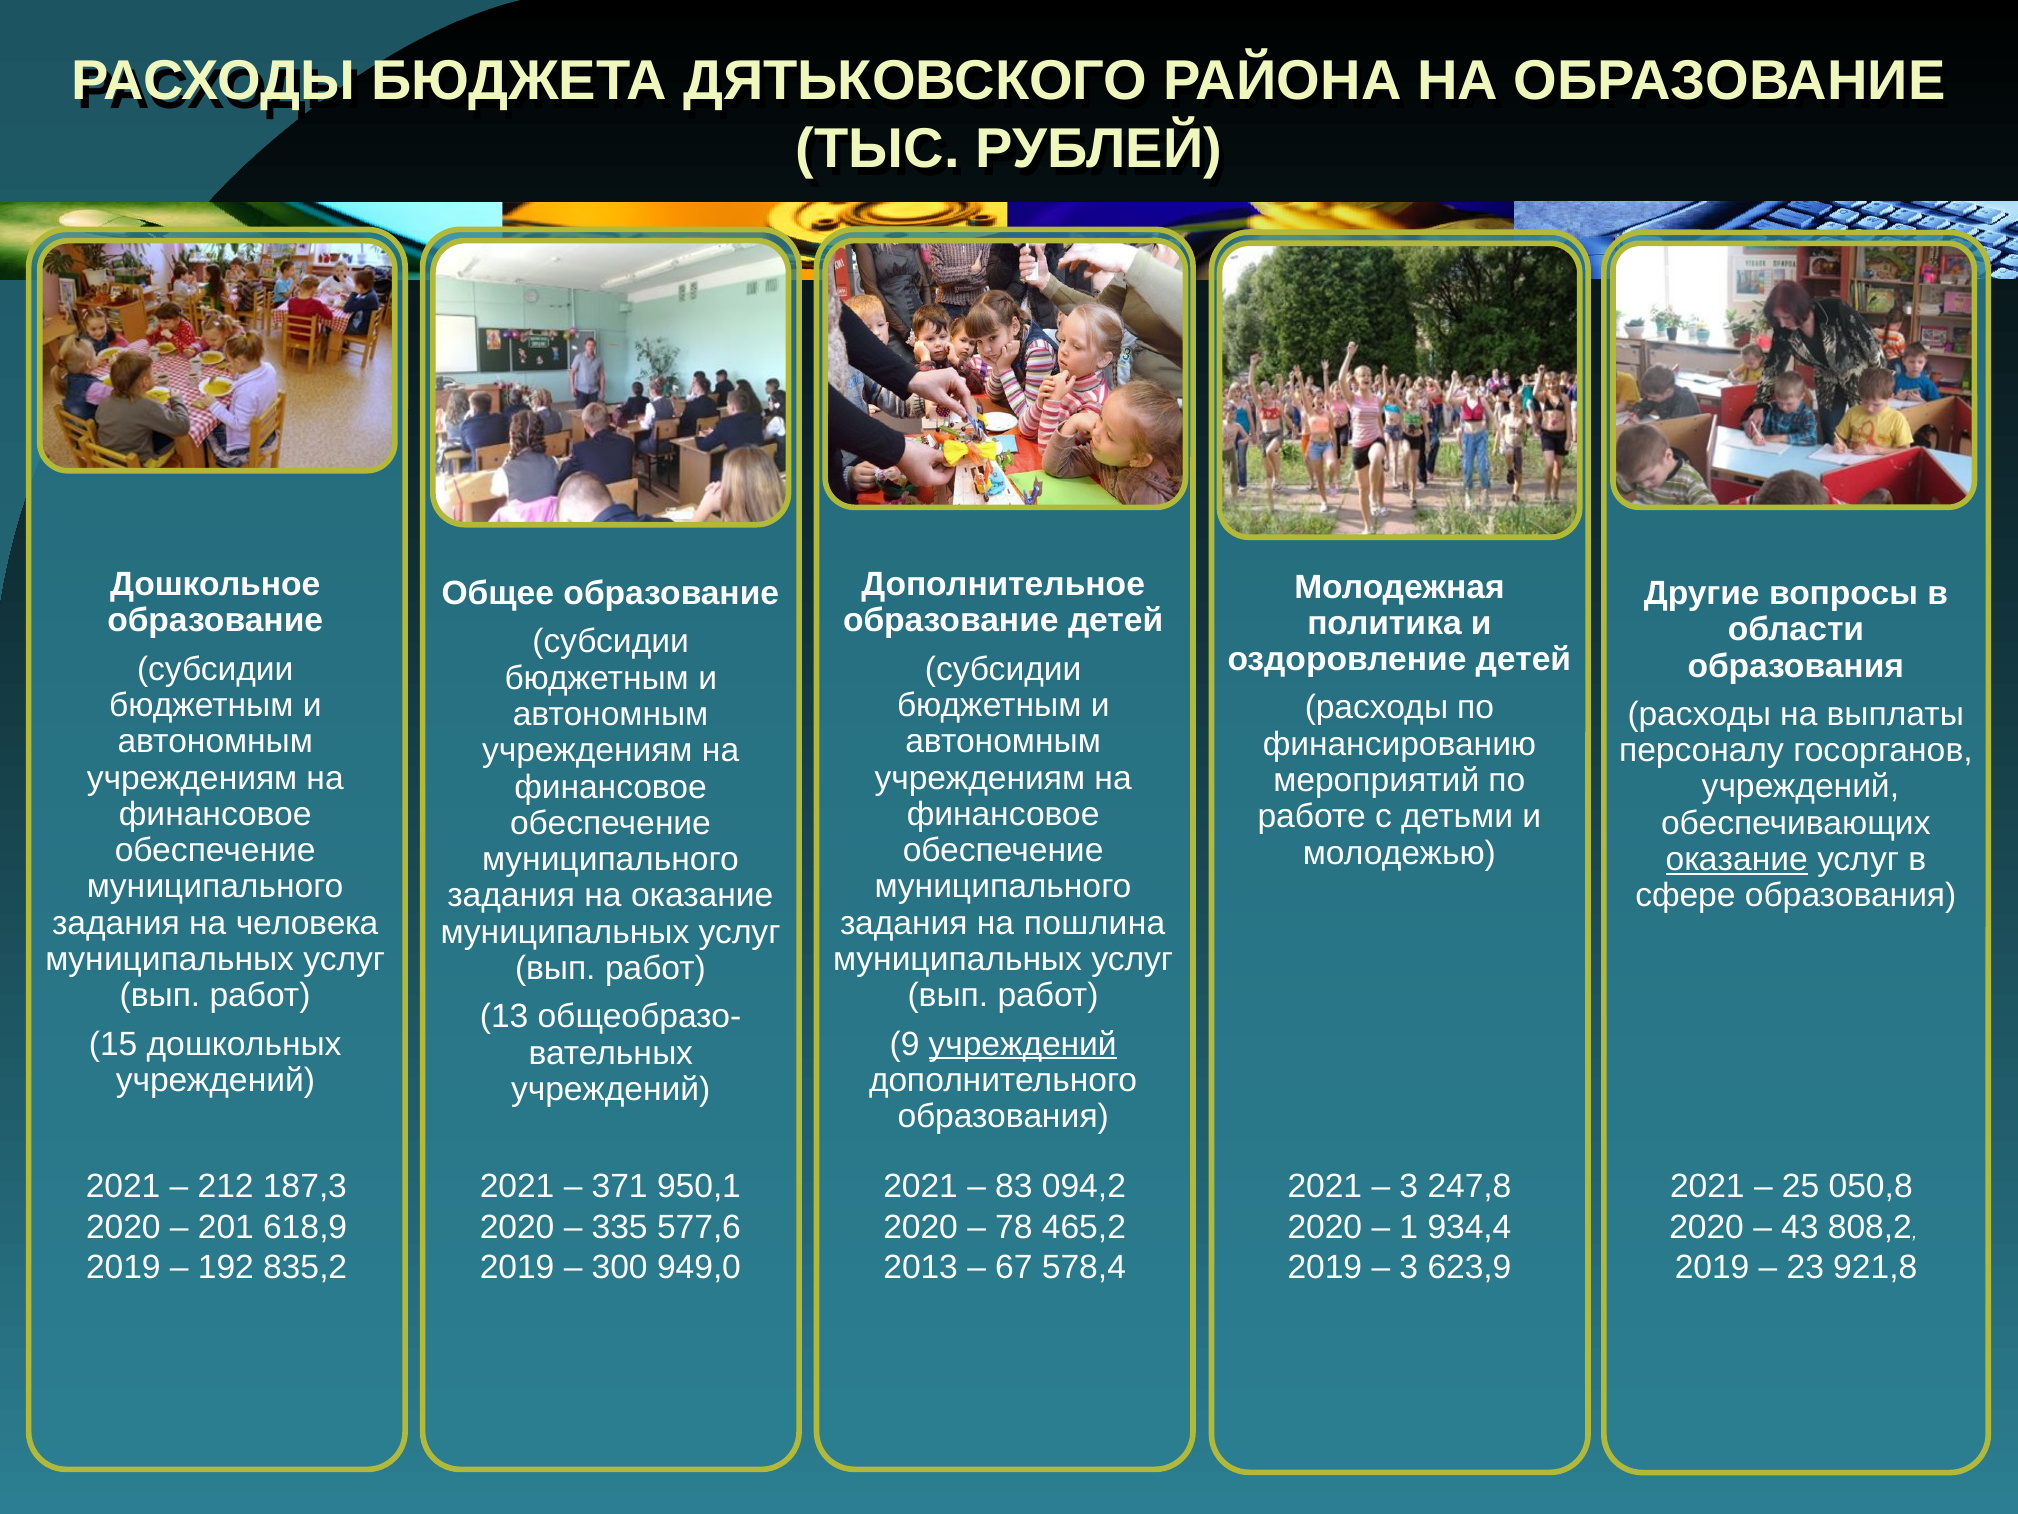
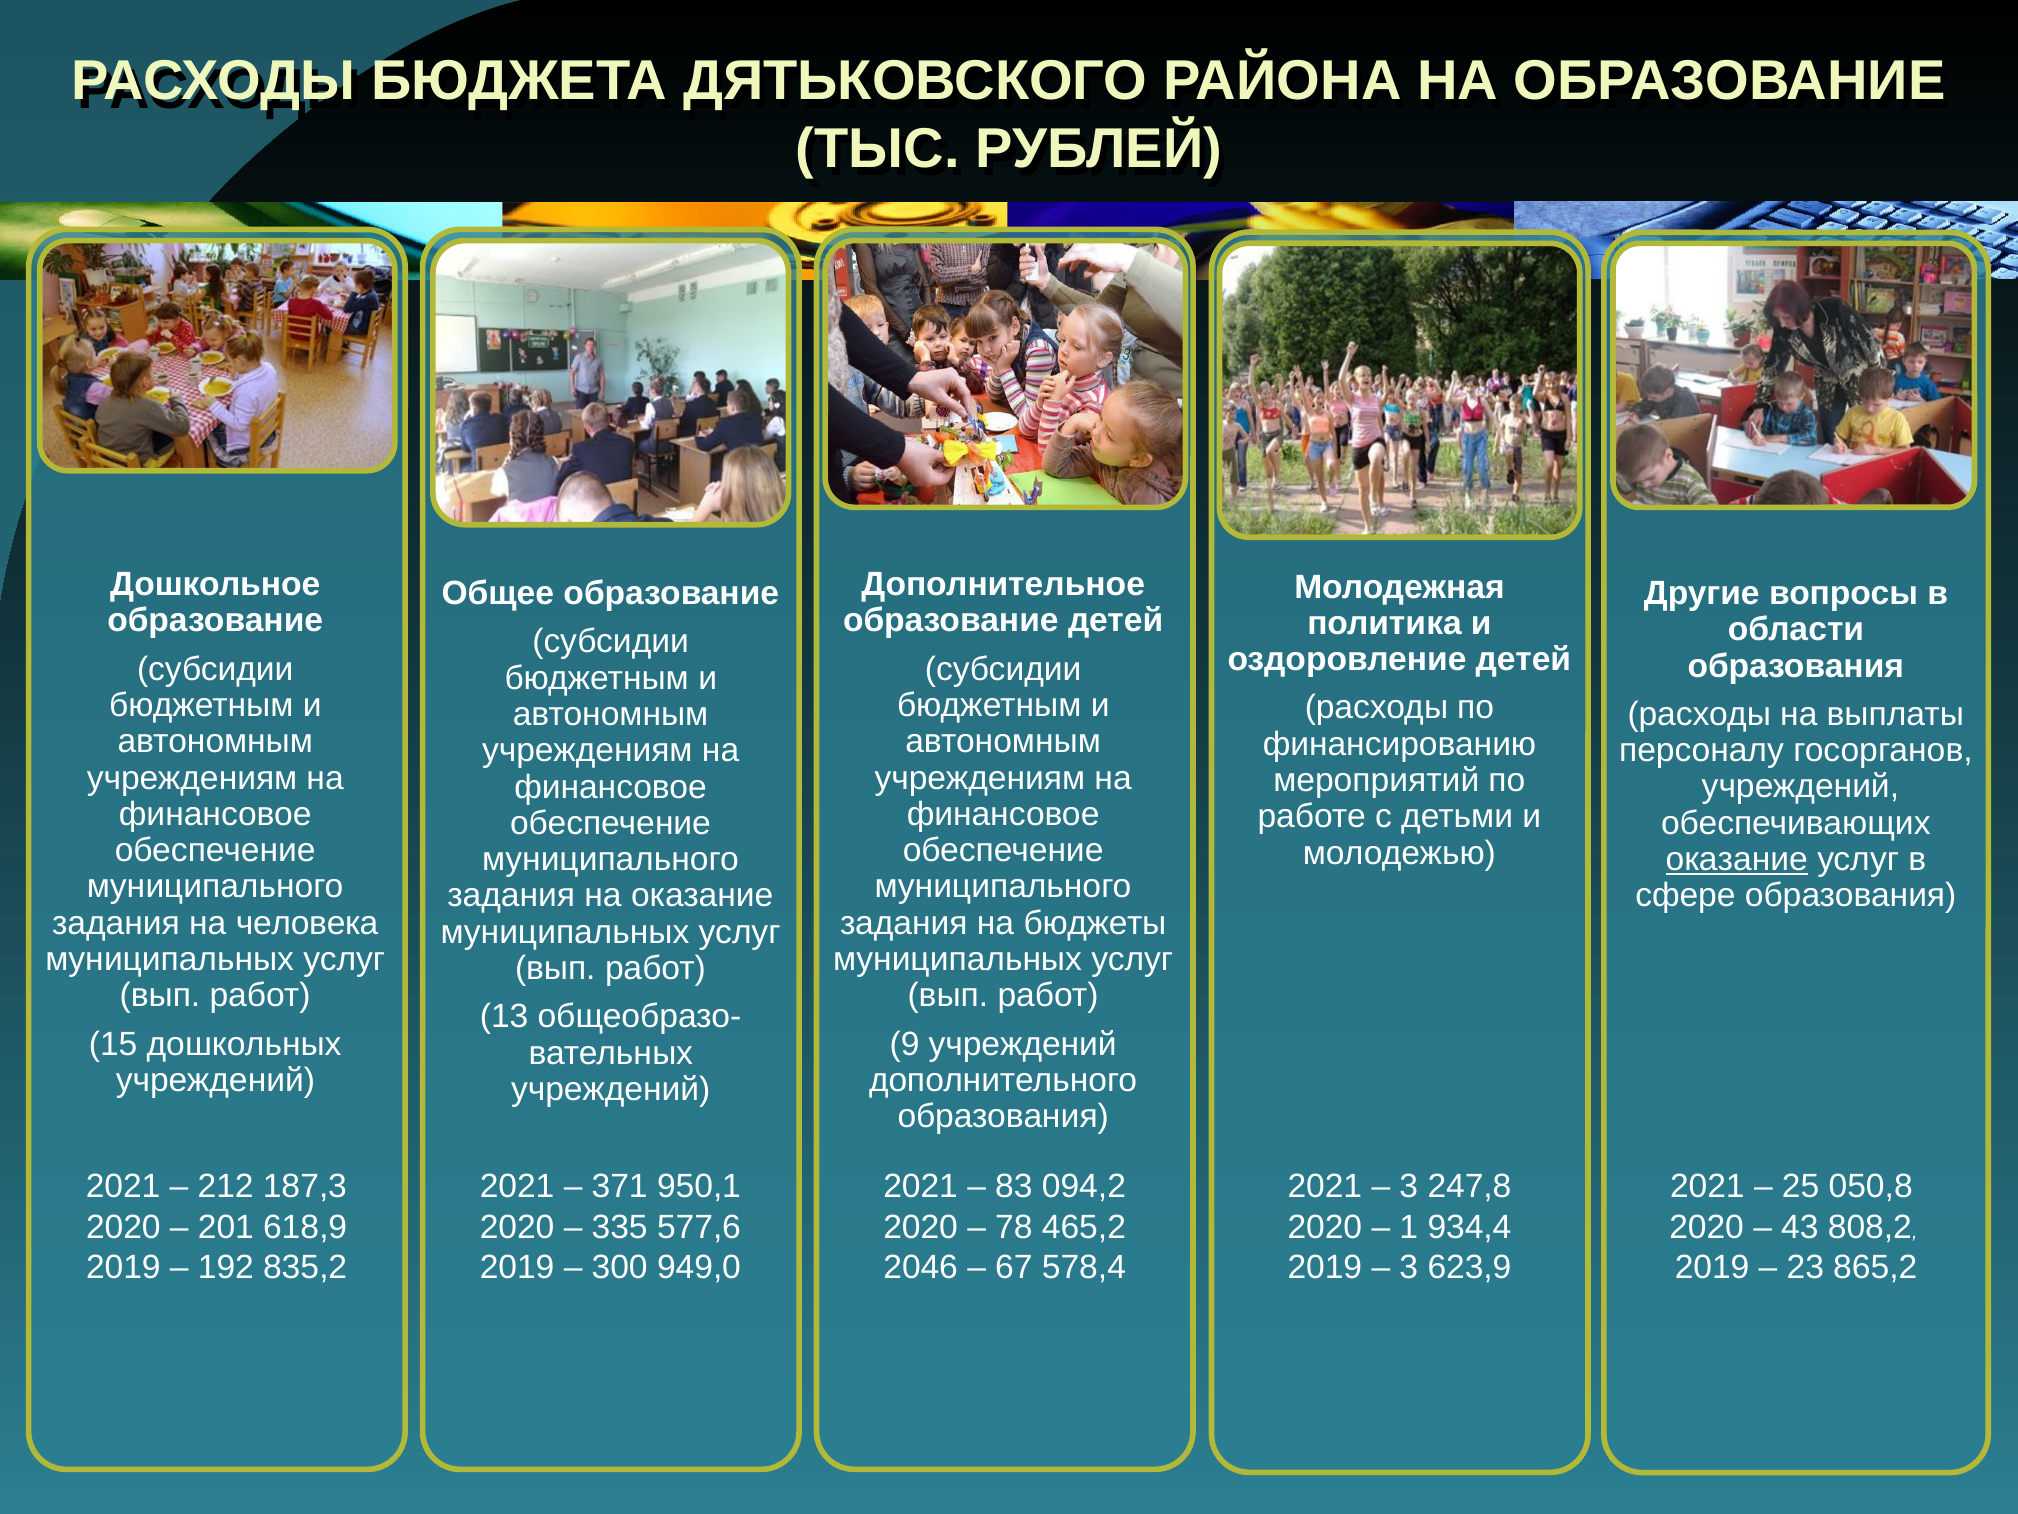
пошлина: пошлина -> бюджеты
учреждений at (1023, 1044) underline: present -> none
2013: 2013 -> 2046
921,8: 921,8 -> 865,2
